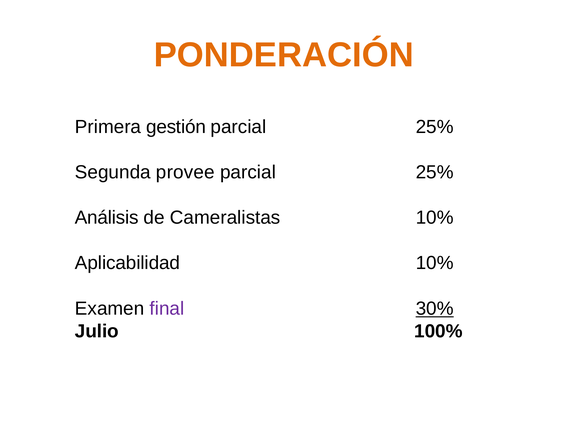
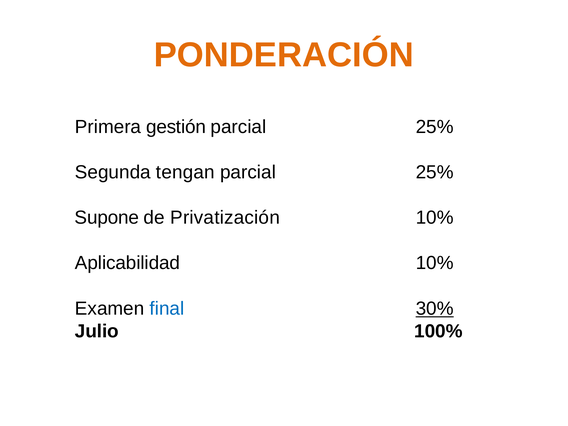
provee: provee -> tengan
Análisis: Análisis -> Supone
Cameralistas: Cameralistas -> Privatización
final colour: purple -> blue
